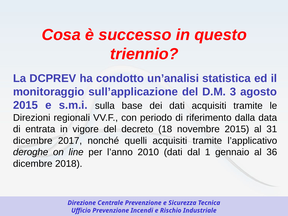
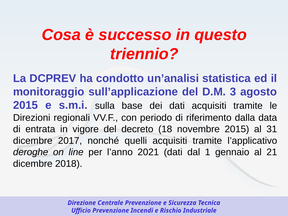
2010: 2010 -> 2021
36: 36 -> 21
